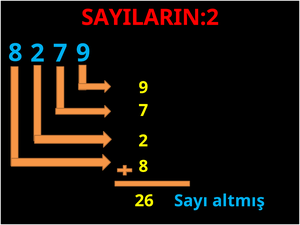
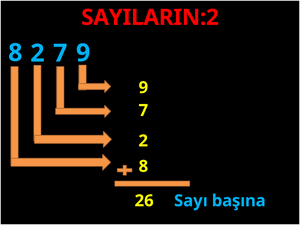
altmış: altmış -> başına
